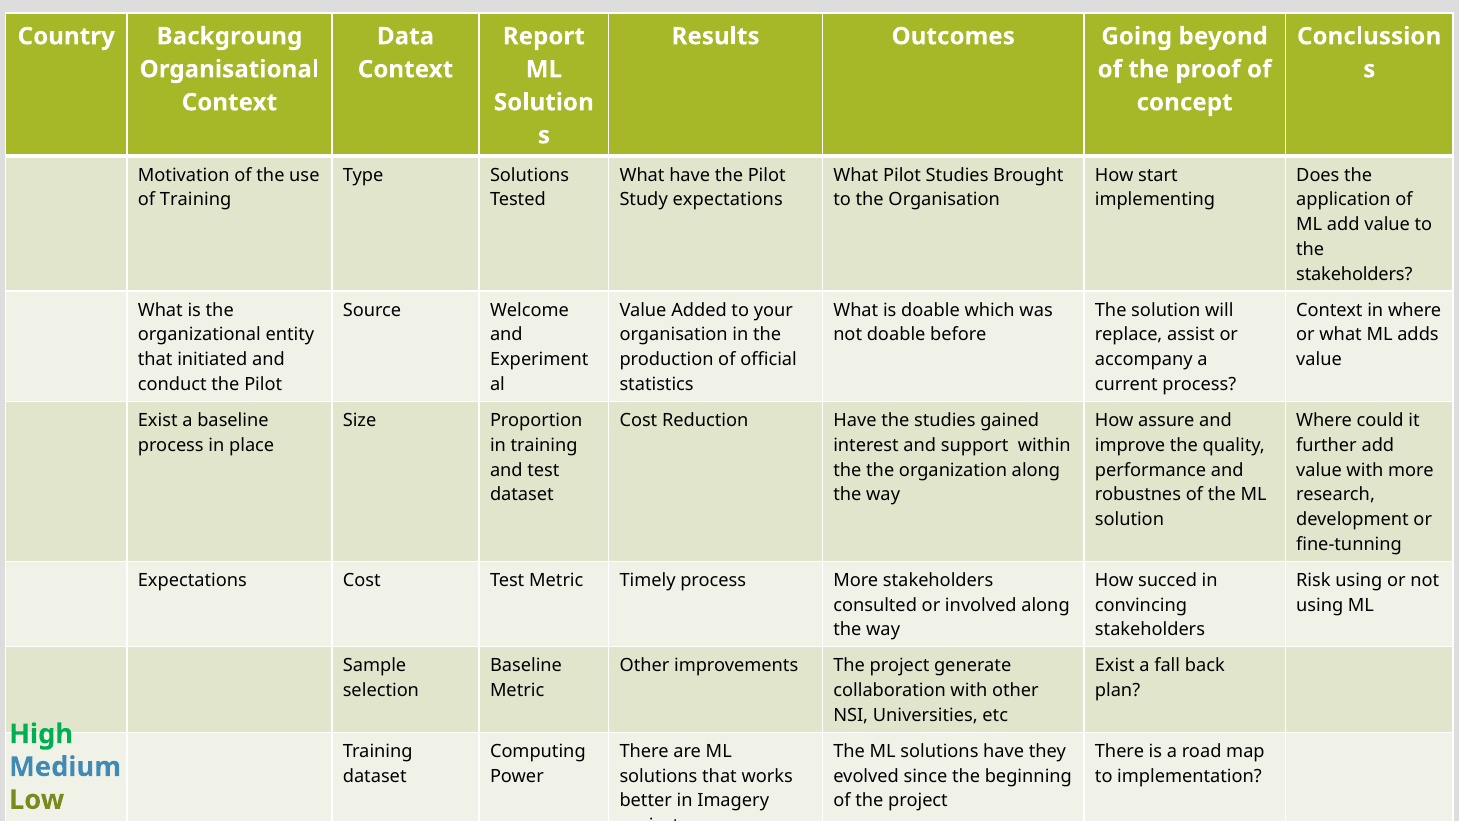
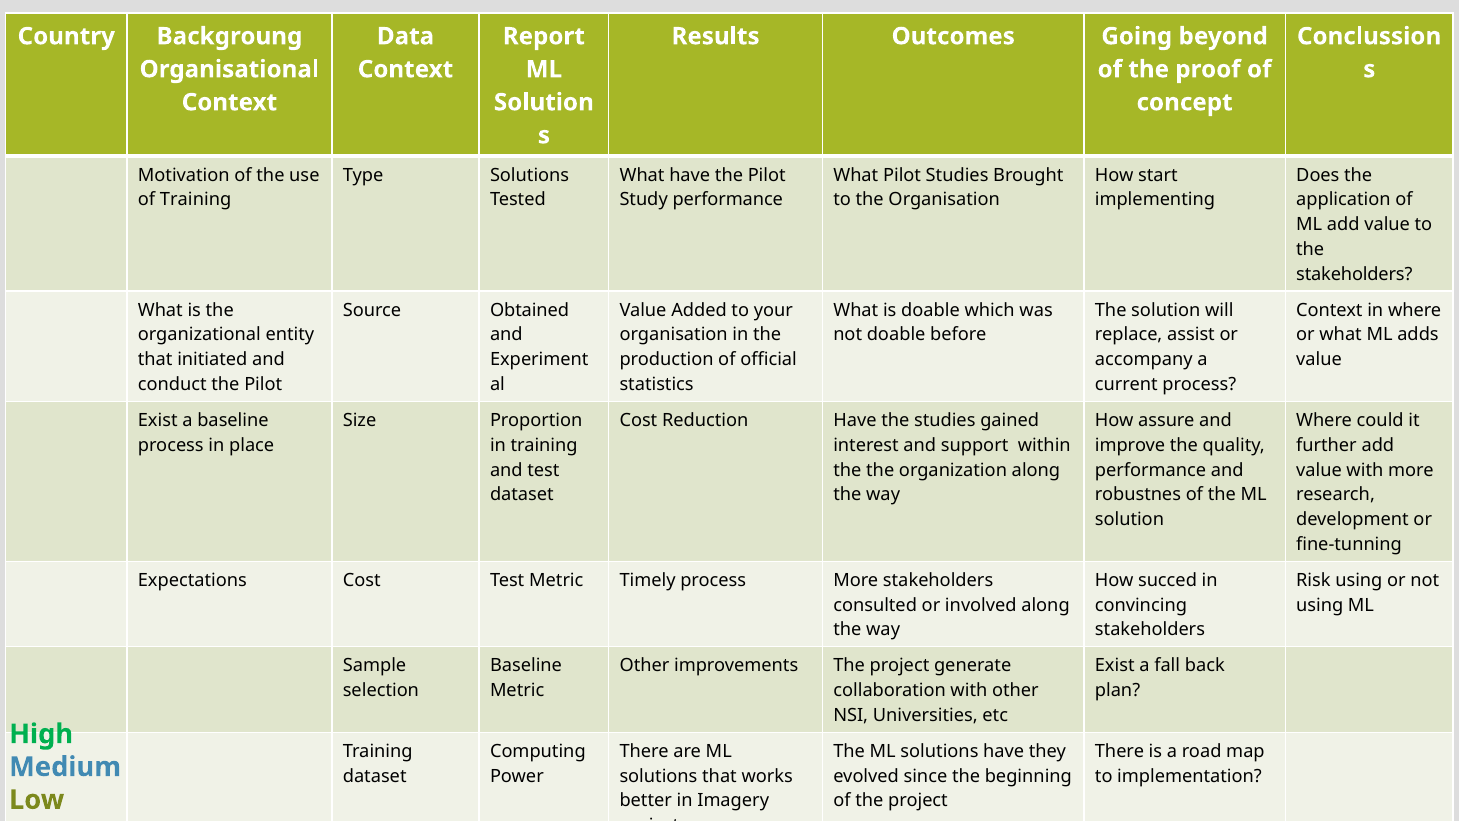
Study expectations: expectations -> performance
Welcome: Welcome -> Obtained
